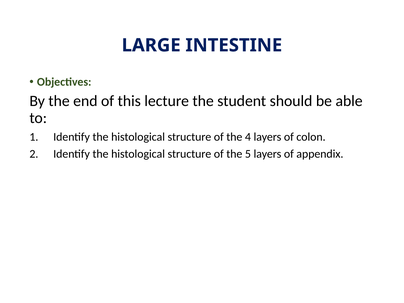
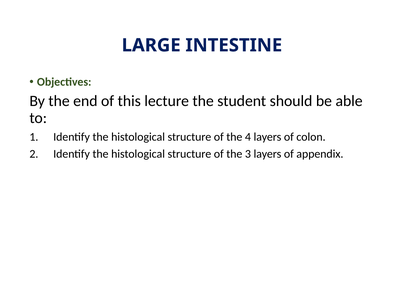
5: 5 -> 3
